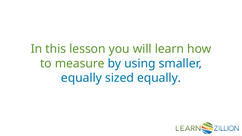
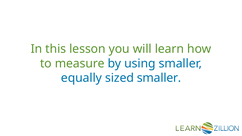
sized equally: equally -> smaller
